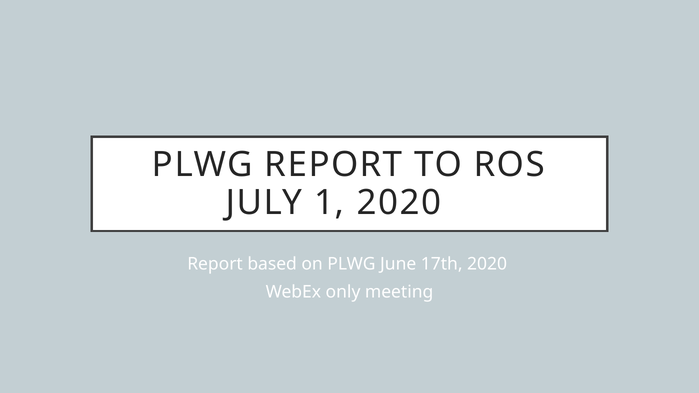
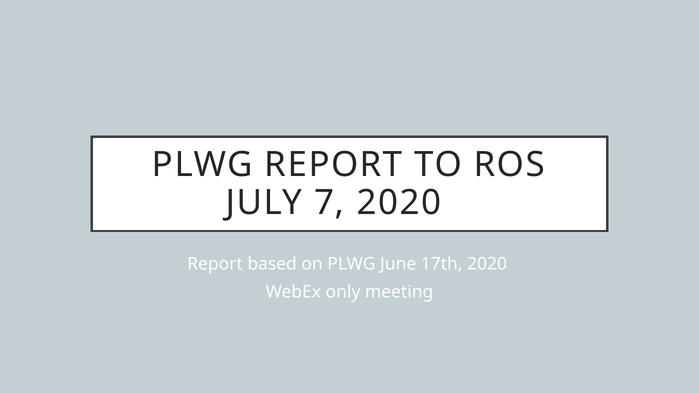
1: 1 -> 7
